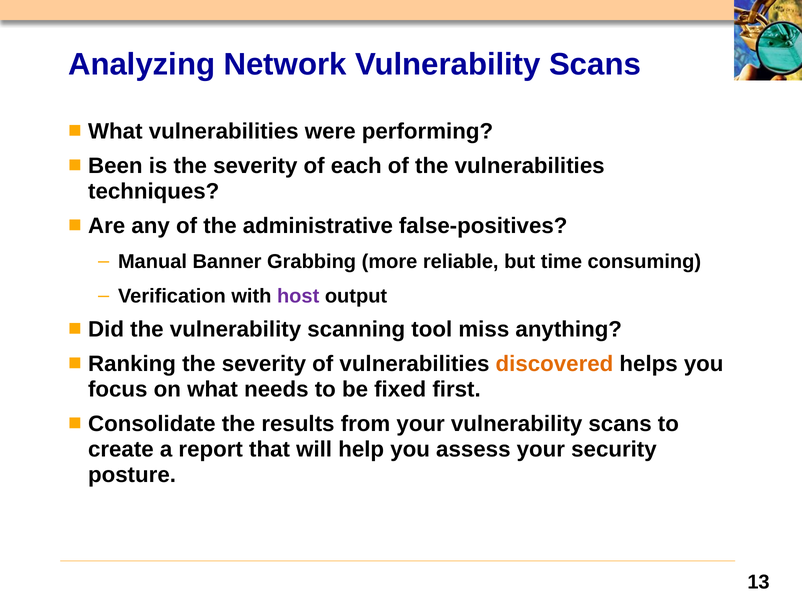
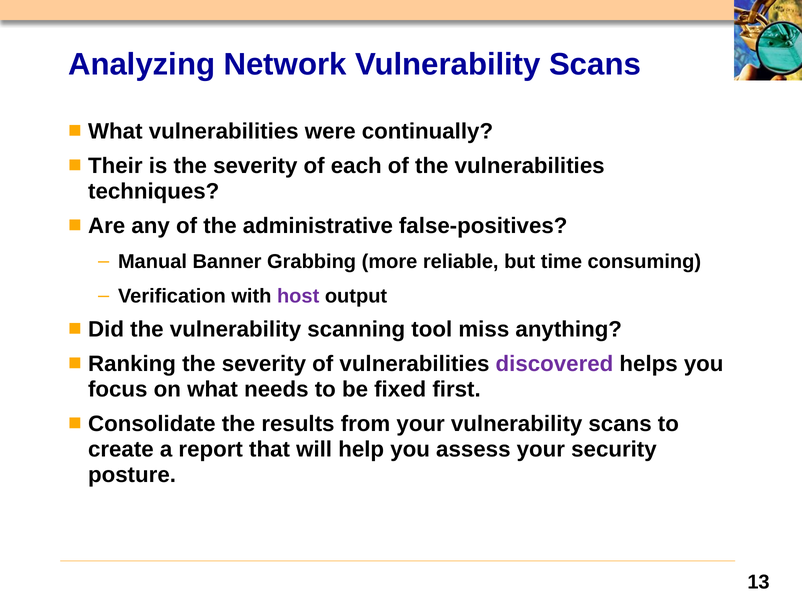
performing: performing -> continually
Been: Been -> Their
discovered colour: orange -> purple
